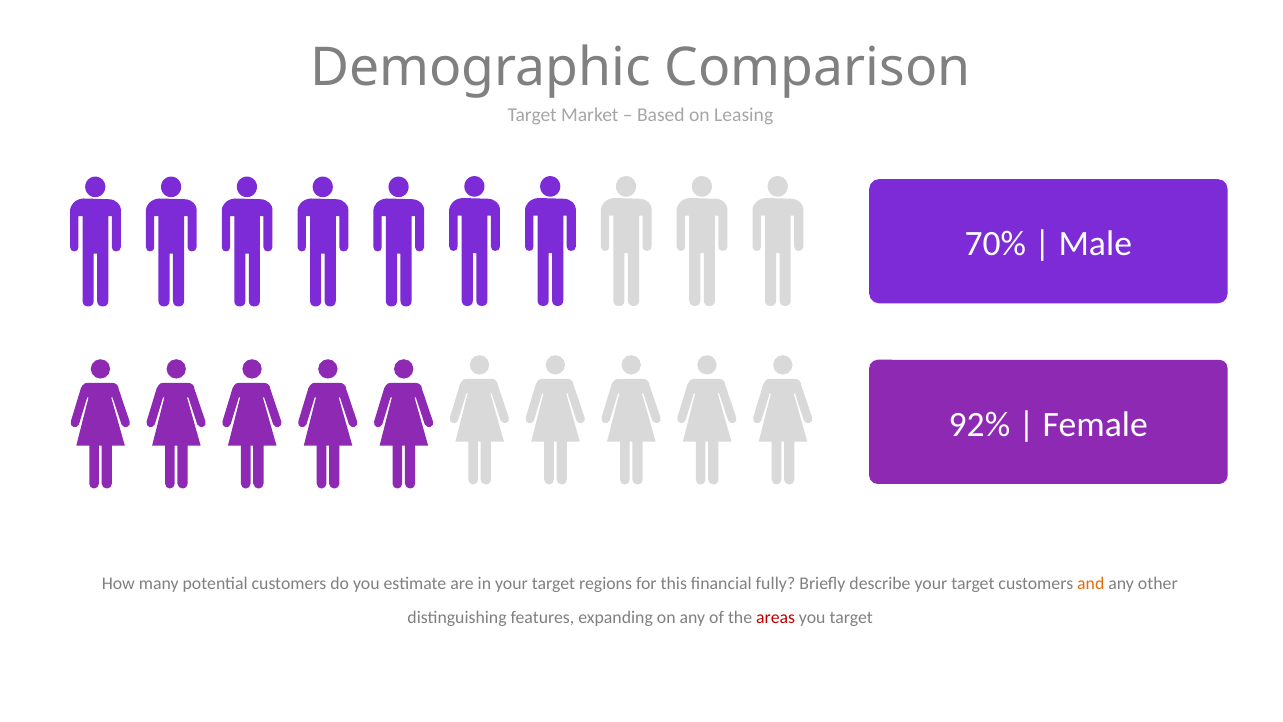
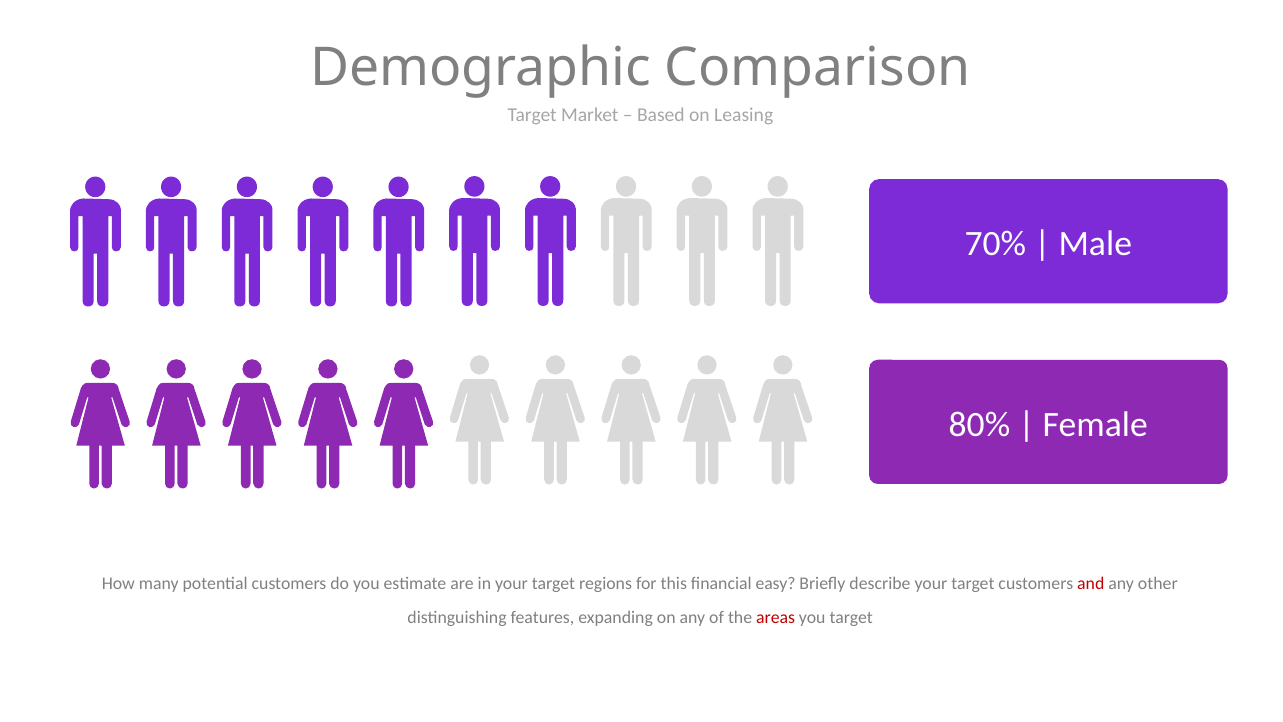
92%: 92% -> 80%
fully: fully -> easy
and colour: orange -> red
